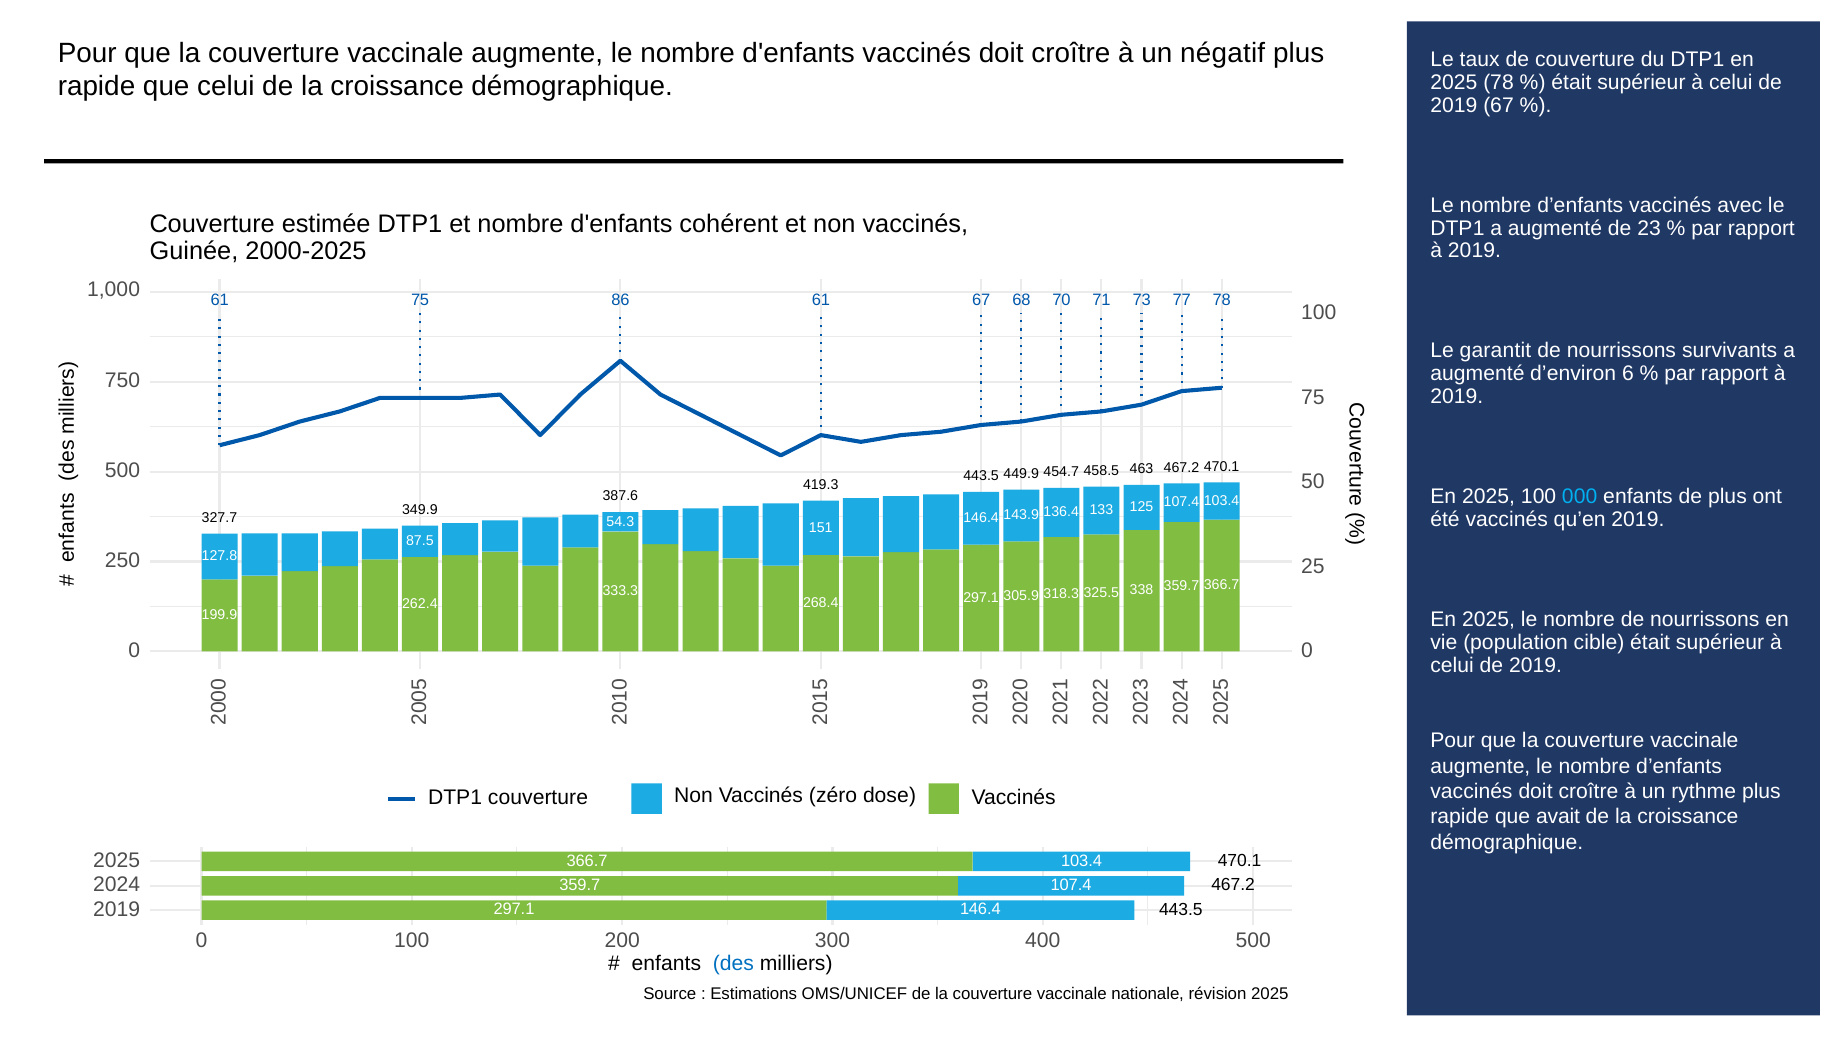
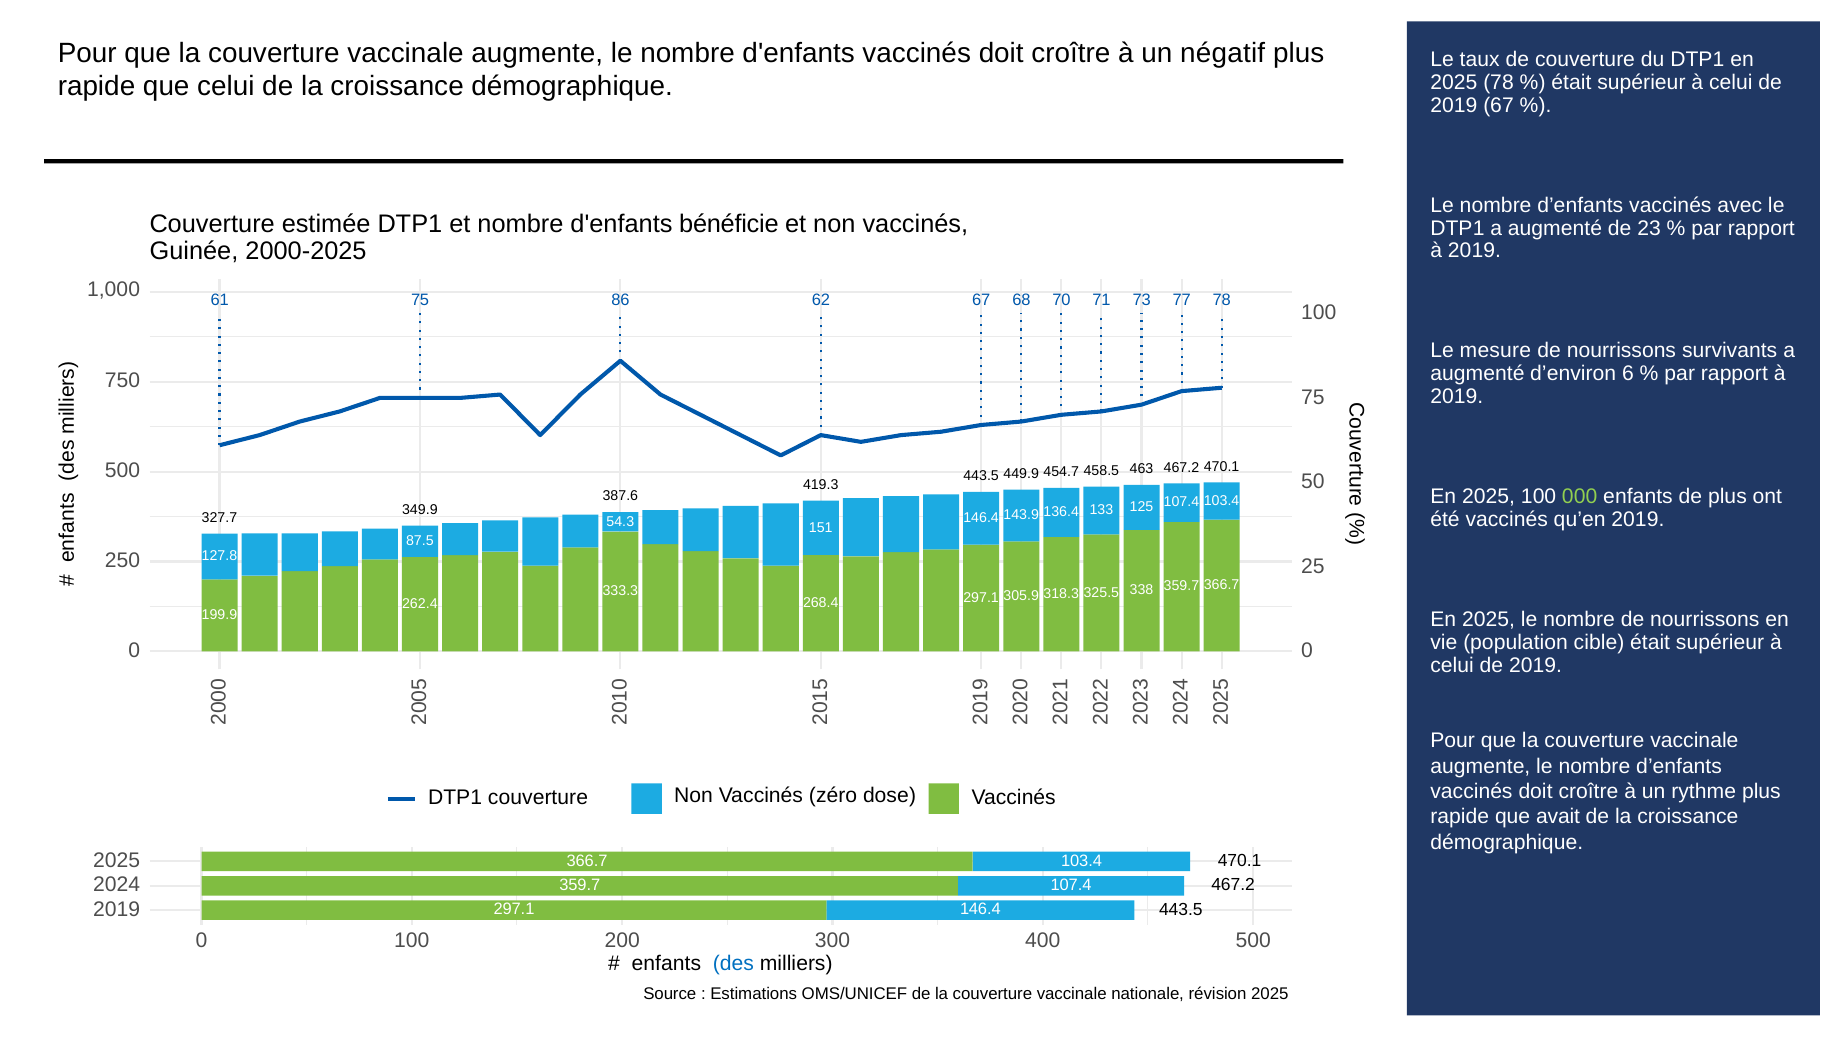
cohérent: cohérent -> bénéficie
86 61: 61 -> 62
garantit: garantit -> mesure
000 colour: light blue -> light green
